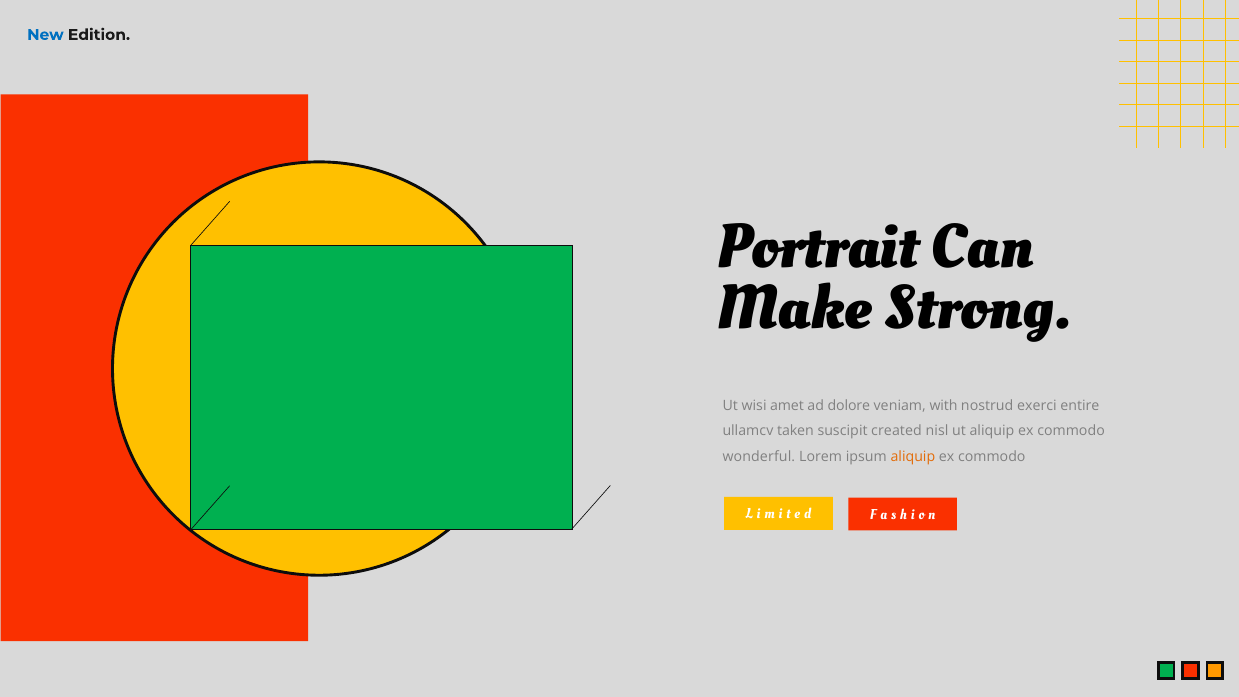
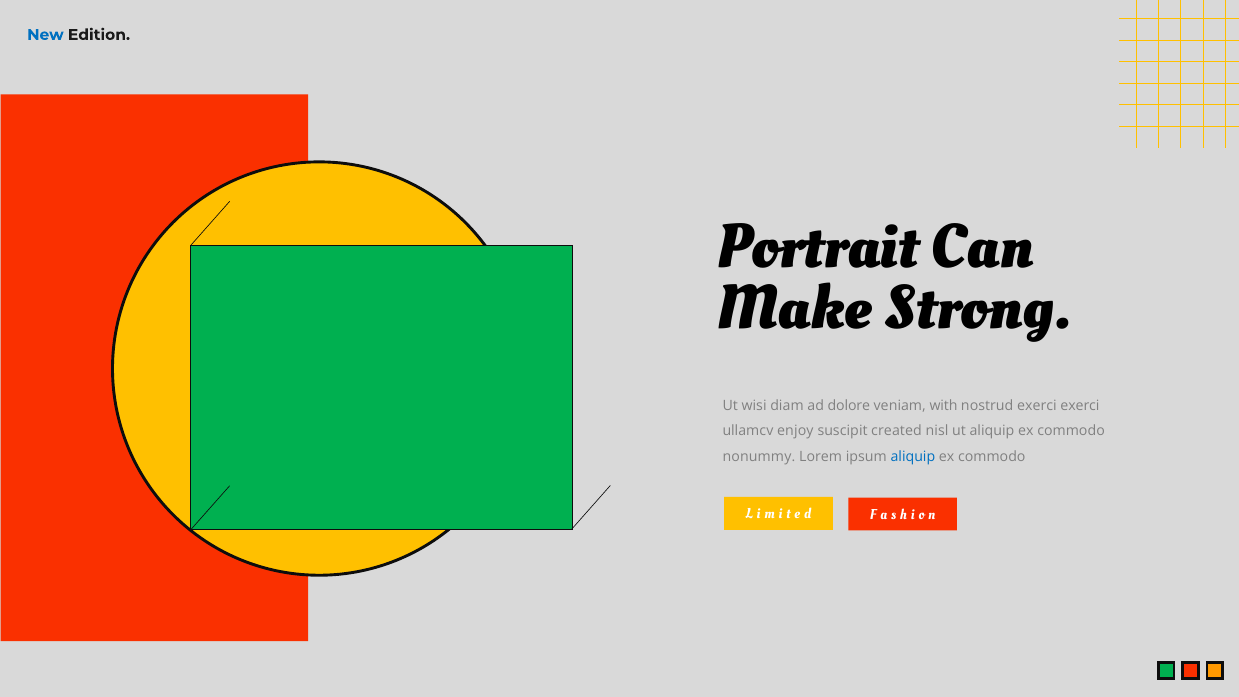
amet: amet -> diam
exerci entire: entire -> exerci
taken: taken -> enjoy
wonderful: wonderful -> nonummy
aliquip at (913, 457) colour: orange -> blue
